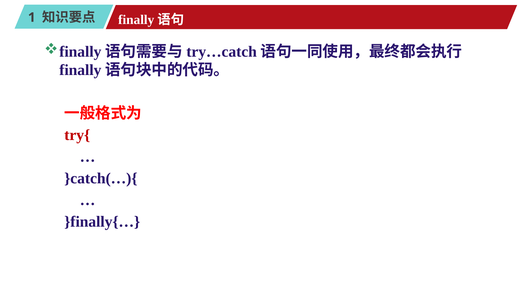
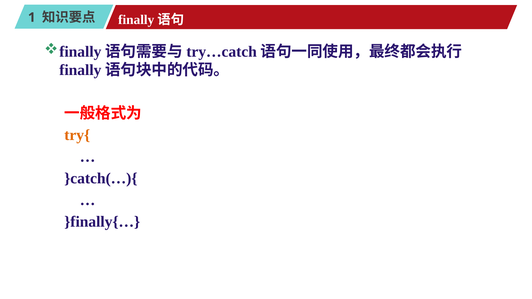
try{ colour: red -> orange
